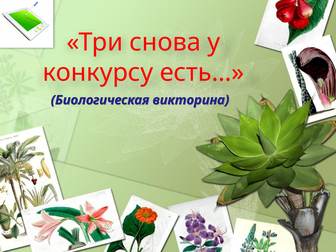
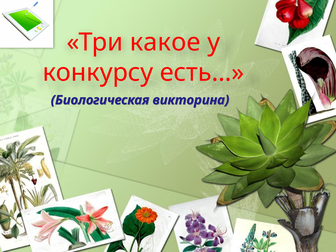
снова: снова -> какое
